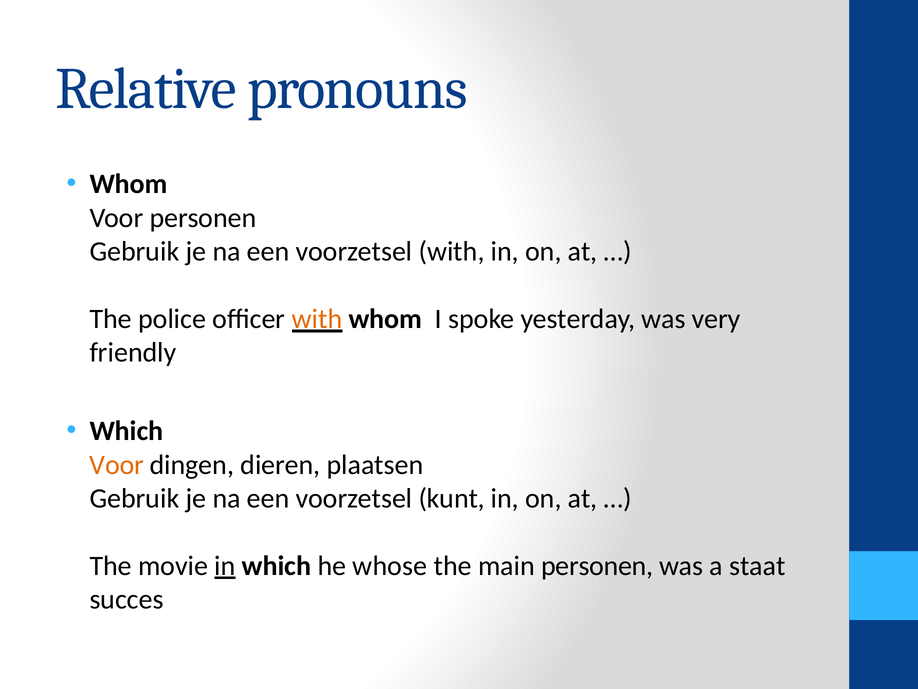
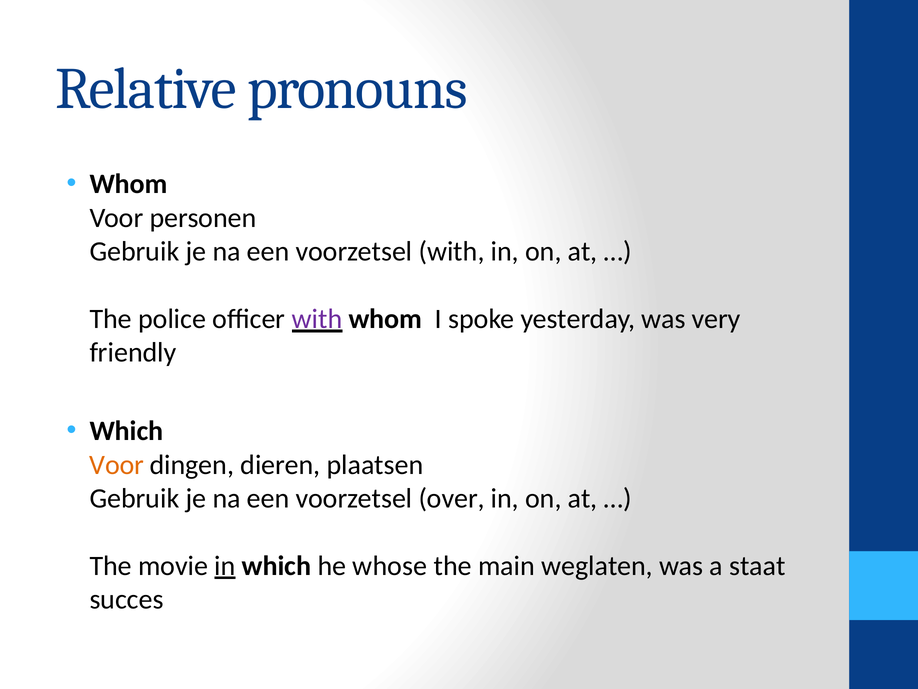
with at (317, 319) colour: orange -> purple
kunt: kunt -> over
main personen: personen -> weglaten
